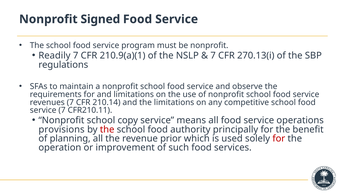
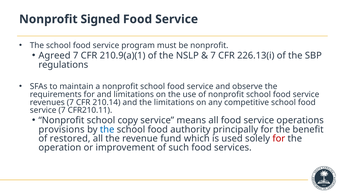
Readily: Readily -> Agreed
270.13(i: 270.13(i -> 226.13(i
the at (107, 129) colour: red -> blue
planning: planning -> restored
prior: prior -> fund
